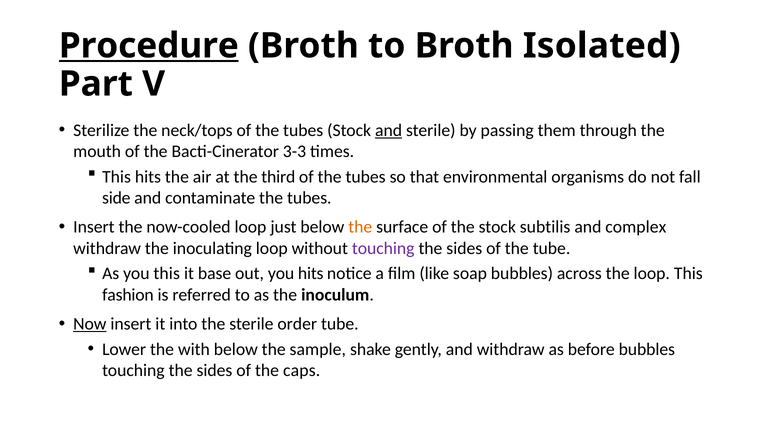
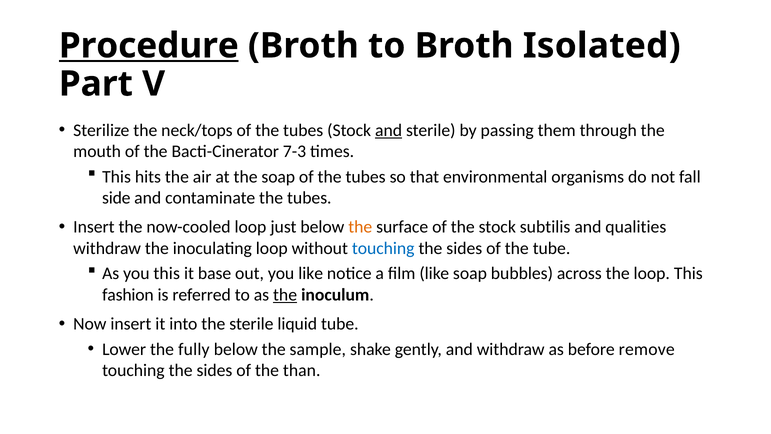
3-3: 3-3 -> 7-3
the third: third -> soap
complex: complex -> qualities
touching at (383, 248) colour: purple -> blue
you hits: hits -> like
the at (285, 295) underline: none -> present
Now underline: present -> none
order: order -> liquid
with: with -> fully
before bubbles: bubbles -> remove
caps: caps -> than
